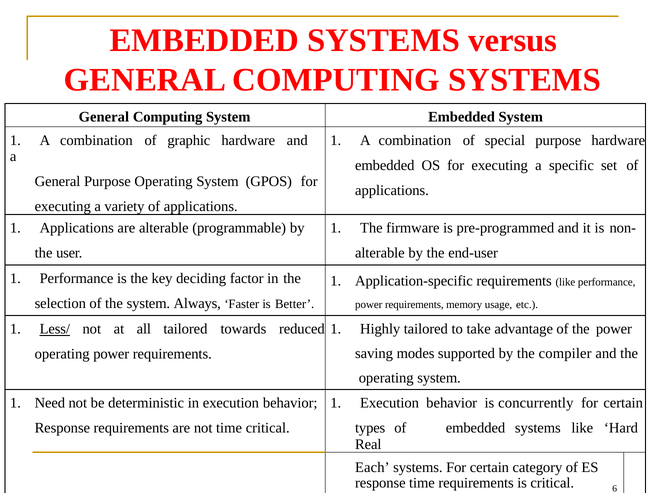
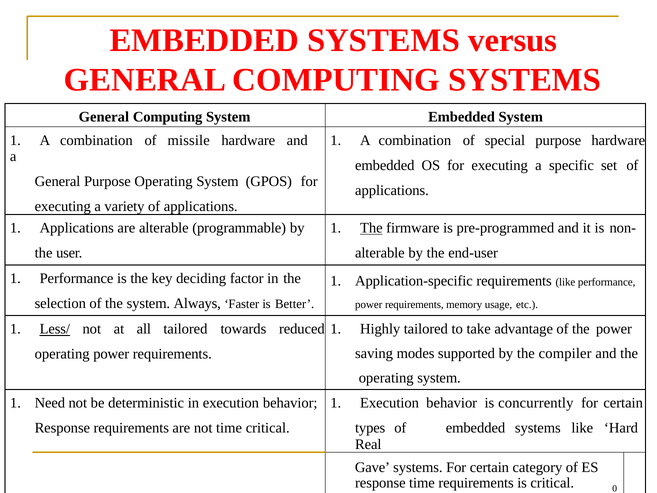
graphic: graphic -> missile
The at (371, 228) underline: none -> present
Each: Each -> Gave
6: 6 -> 0
